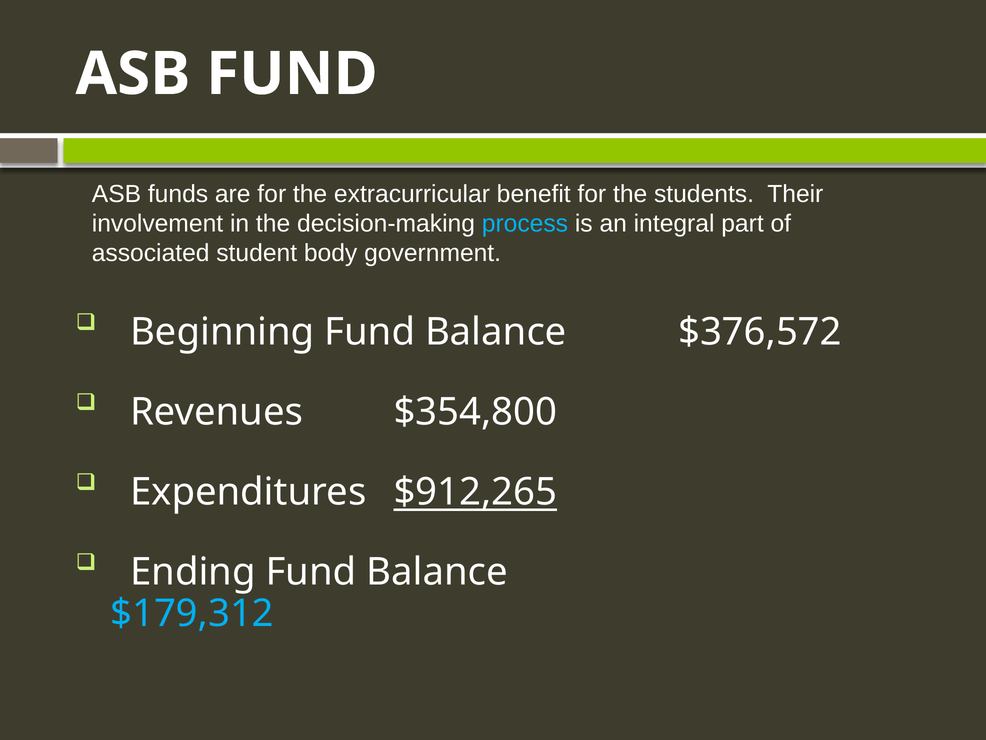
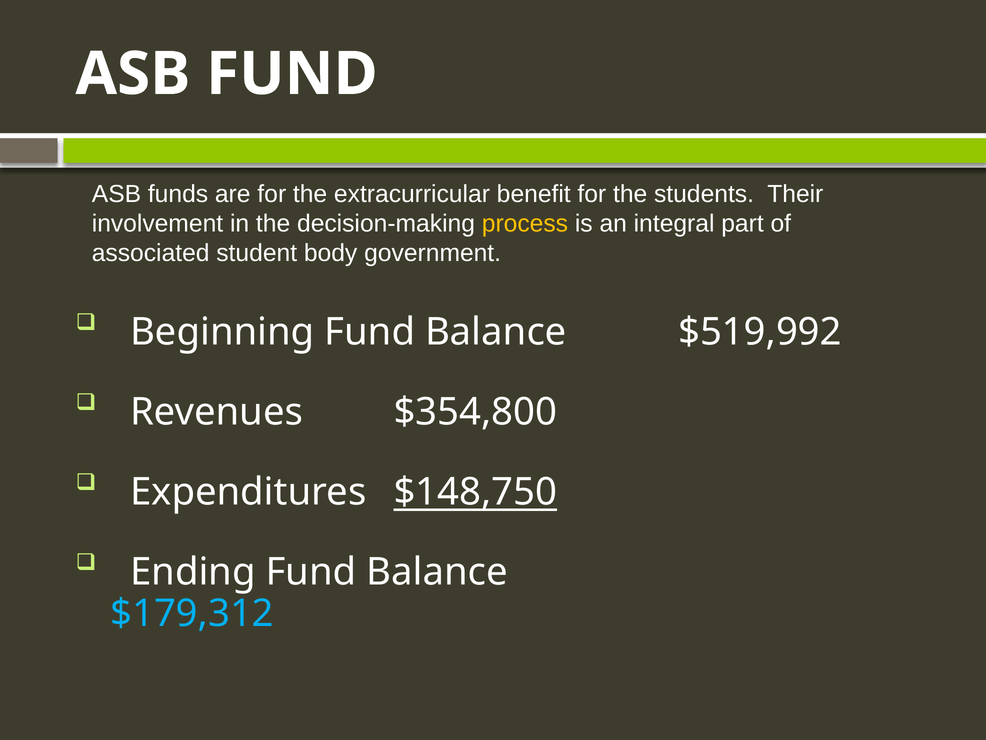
process colour: light blue -> yellow
$376,572: $376,572 -> $519,992
$912,265: $912,265 -> $148,750
